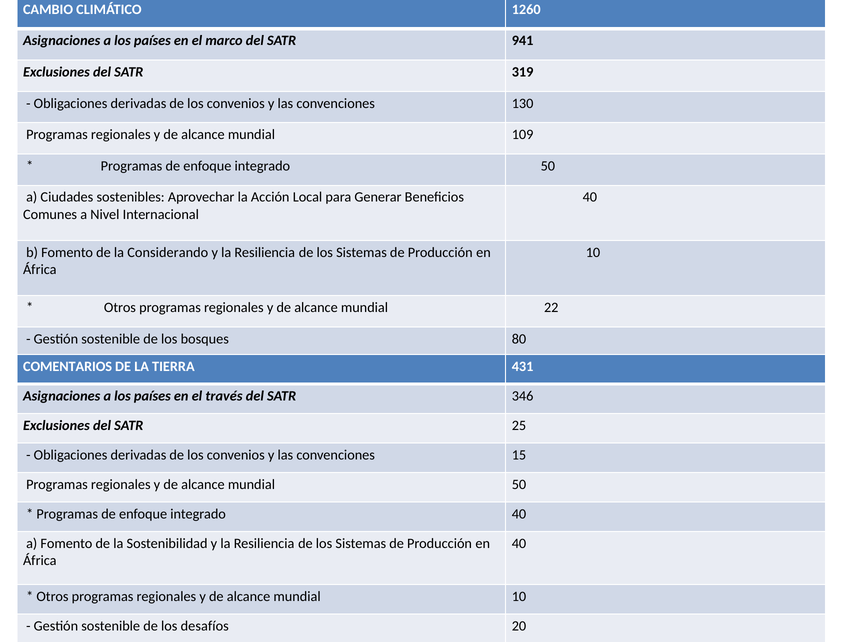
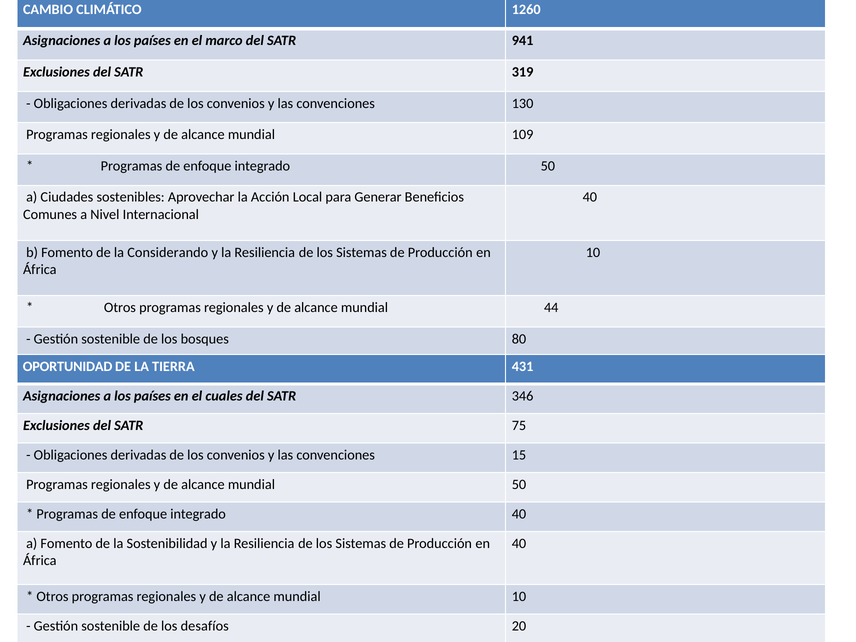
22: 22 -> 44
COMENTARIOS: COMENTARIOS -> OPORTUNIDAD
través: través -> cuales
25: 25 -> 75
